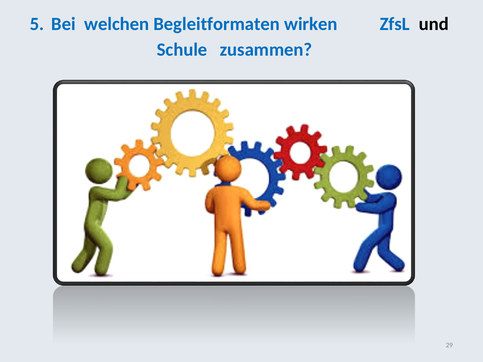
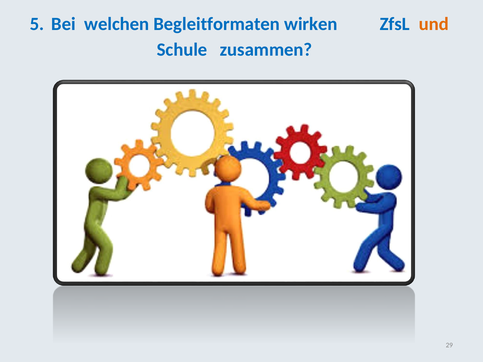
und colour: black -> orange
